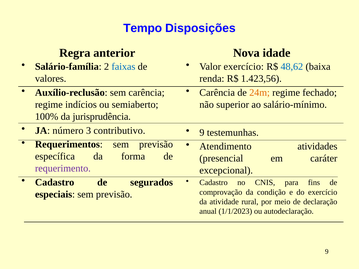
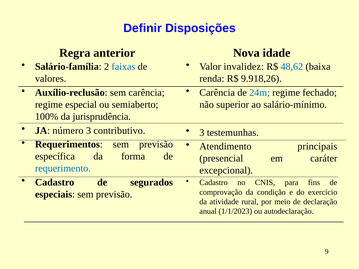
Tempo: Tempo -> Definir
Valor exercício: exercício -> invalidez
1.423,56: 1.423,56 -> 9.918,26
24m colour: orange -> blue
indícios: indícios -> especial
9 at (202, 133): 9 -> 3
atividades: atividades -> principais
requerimento colour: purple -> blue
